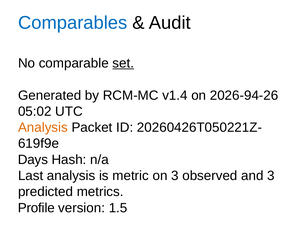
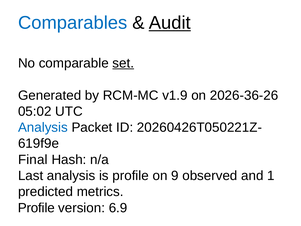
Audit underline: none -> present
v1.4: v1.4 -> v1.9
2026-94-26: 2026-94-26 -> 2026-36-26
Analysis at (43, 127) colour: orange -> blue
Days: Days -> Final
is metric: metric -> profile
on 3: 3 -> 9
and 3: 3 -> 1
1.5: 1.5 -> 6.9
